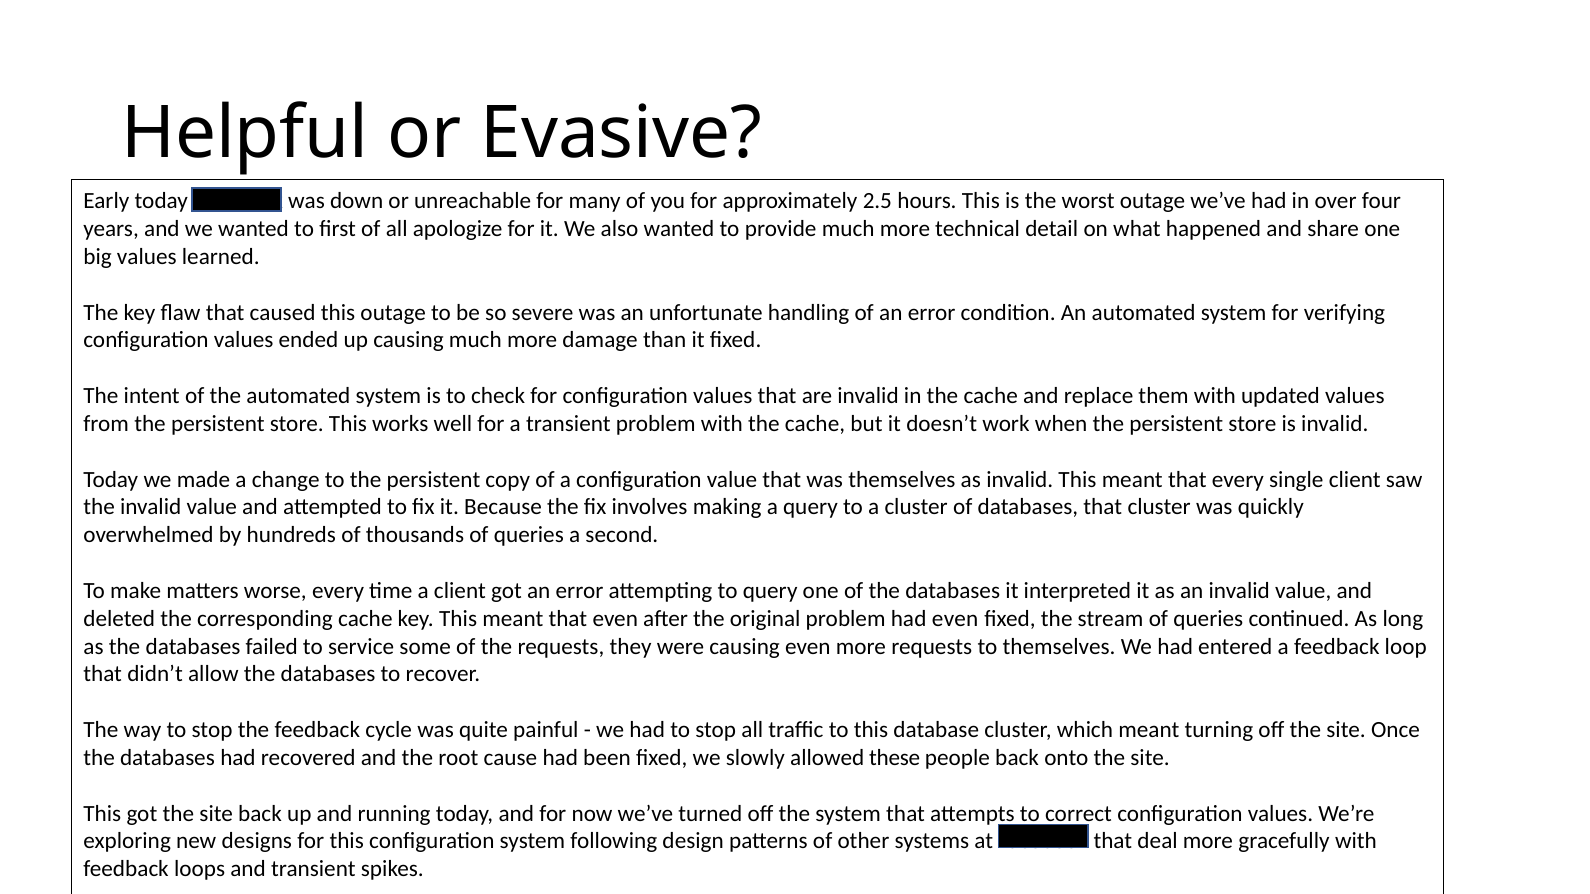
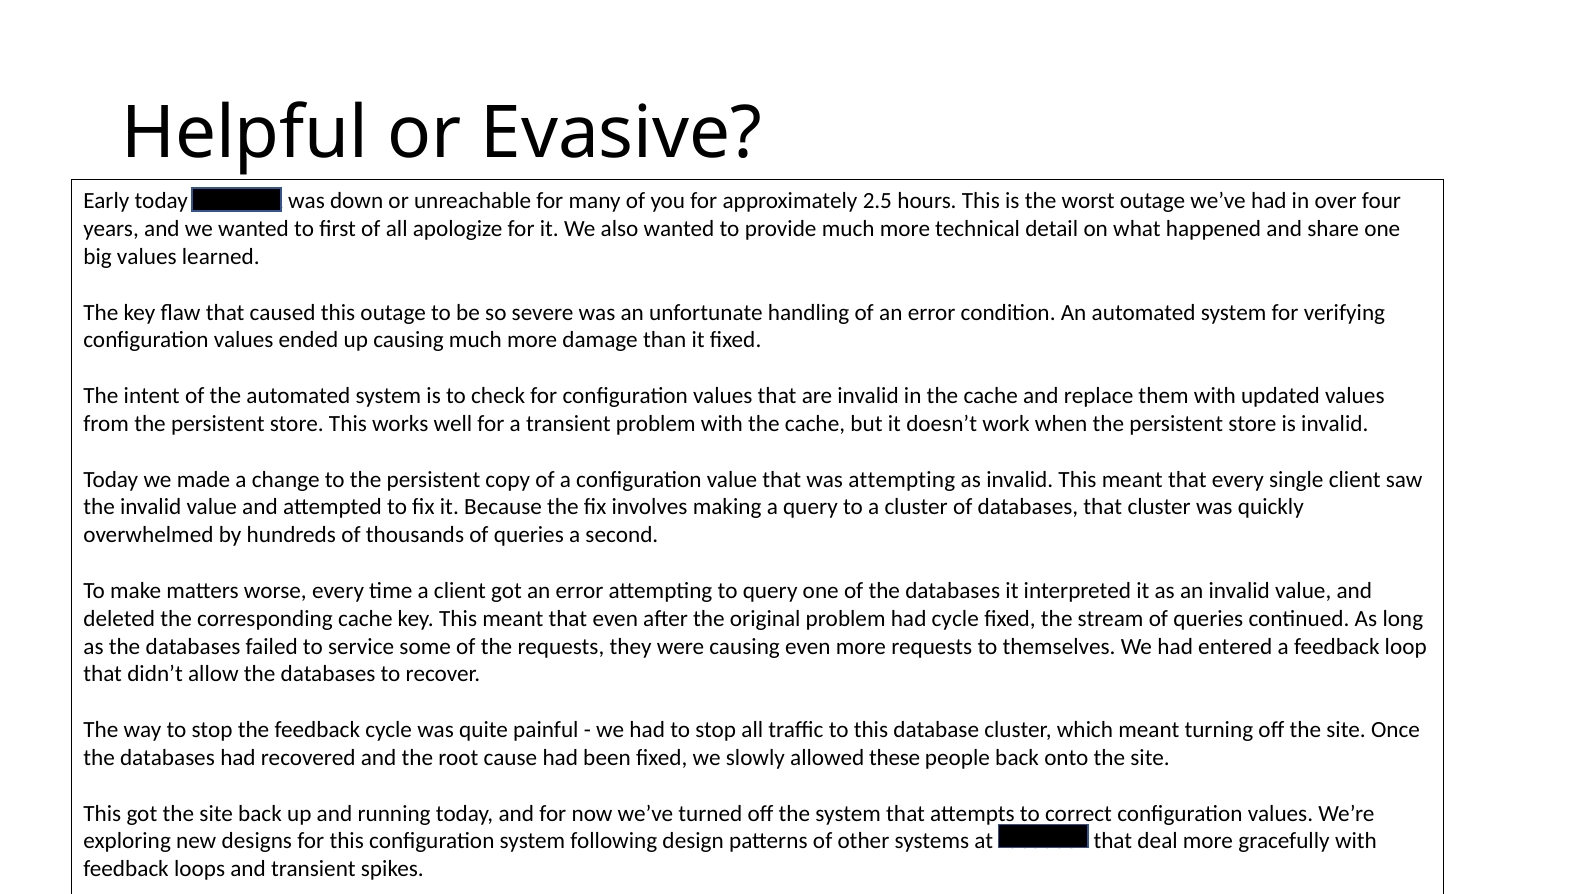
was themselves: themselves -> attempting
had even: even -> cycle
